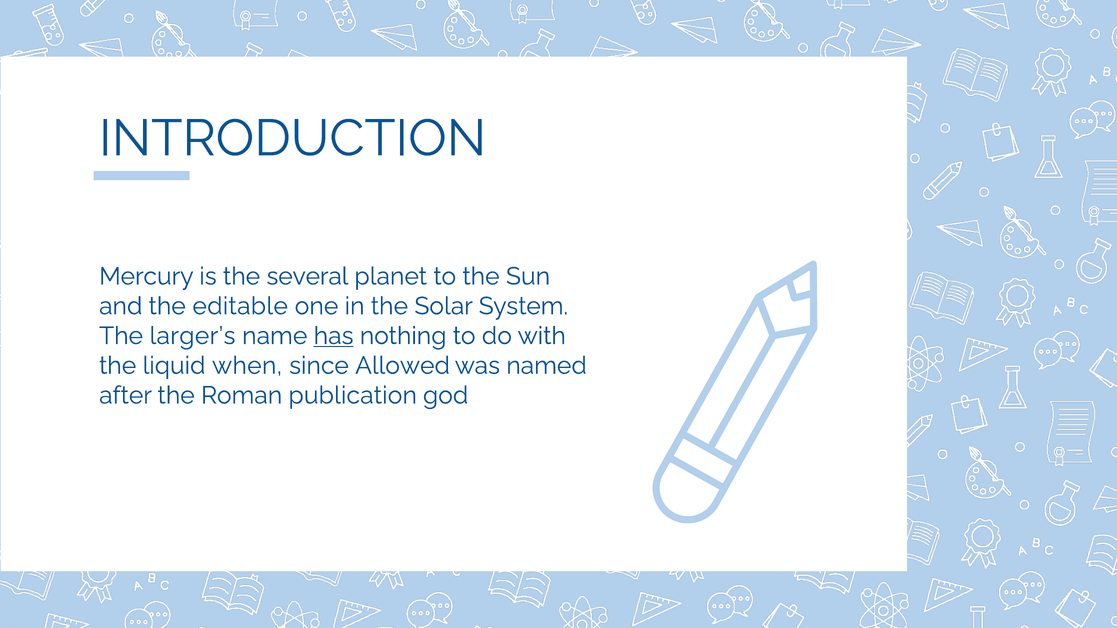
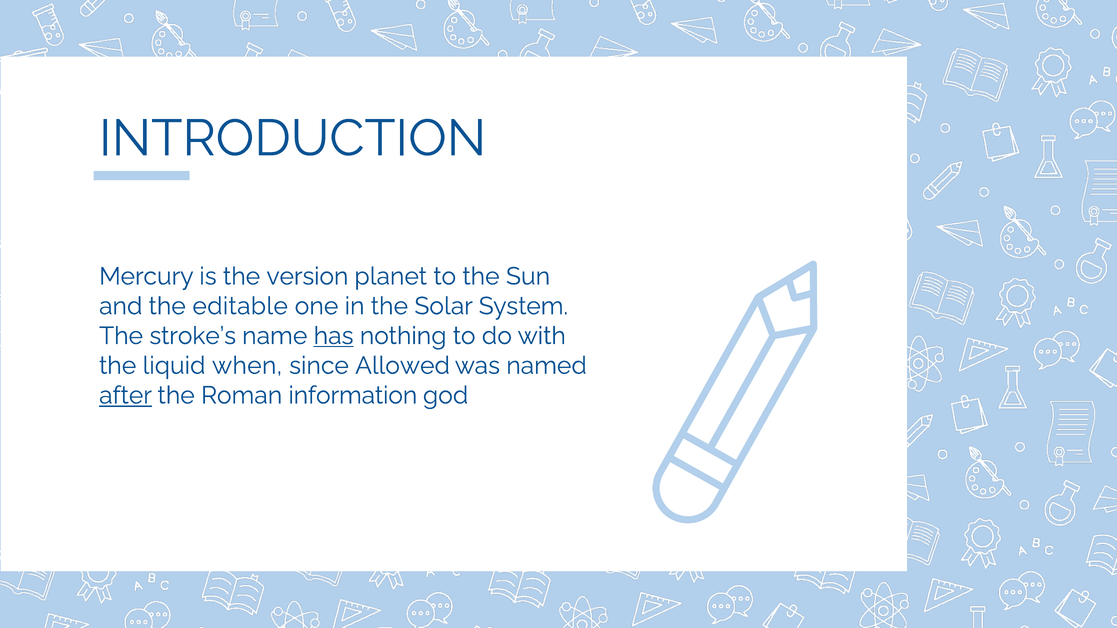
several: several -> version
larger’s: larger’s -> stroke’s
after underline: none -> present
publication: publication -> information
